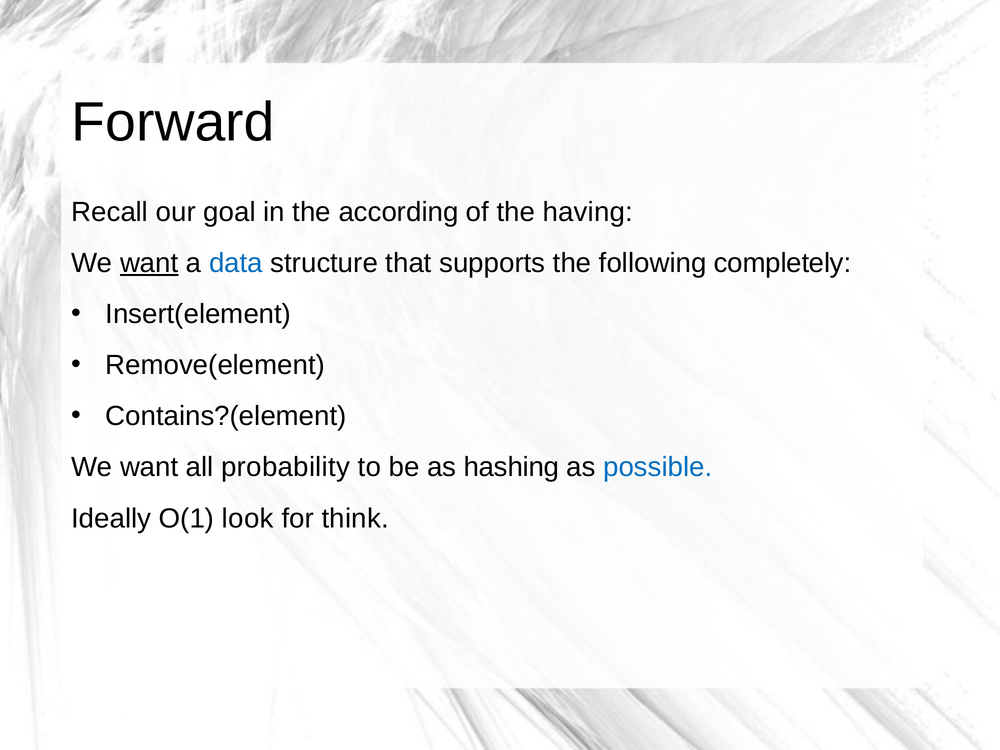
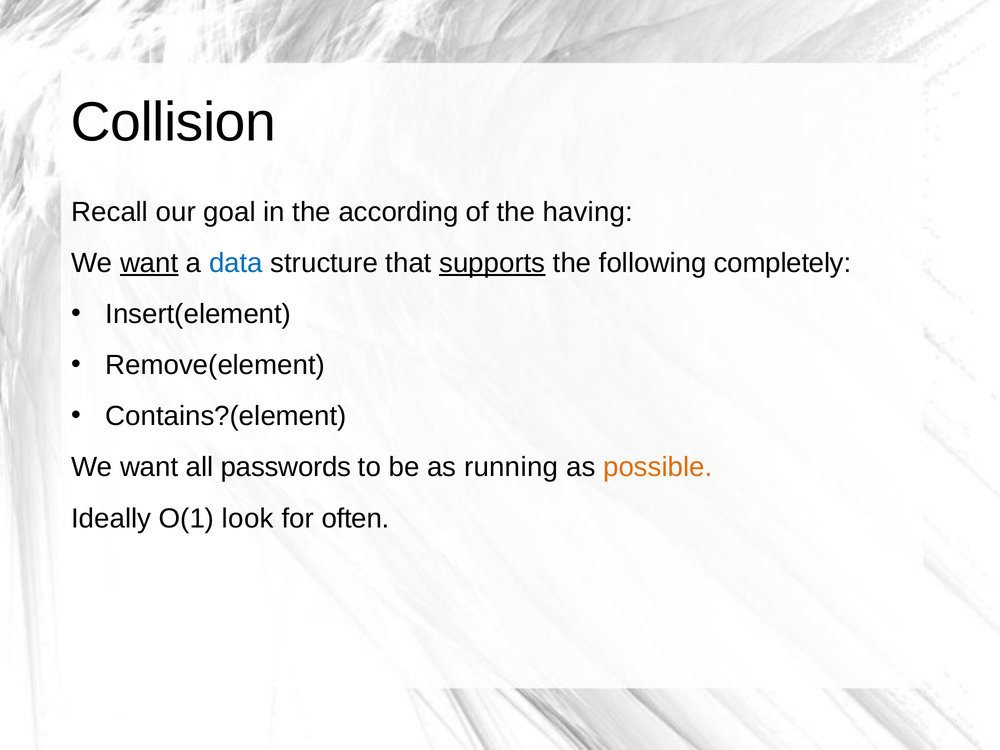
Forward: Forward -> Collision
supports underline: none -> present
probability: probability -> passwords
hashing: hashing -> running
possible colour: blue -> orange
think: think -> often
